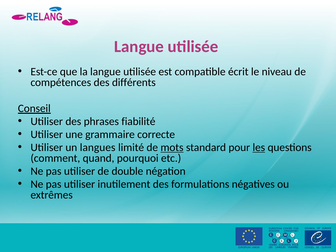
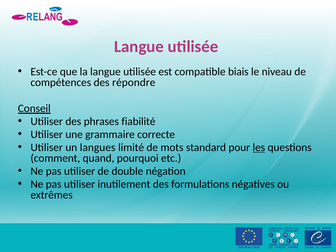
écrit: écrit -> biais
différents: différents -> répondre
mots underline: present -> none
